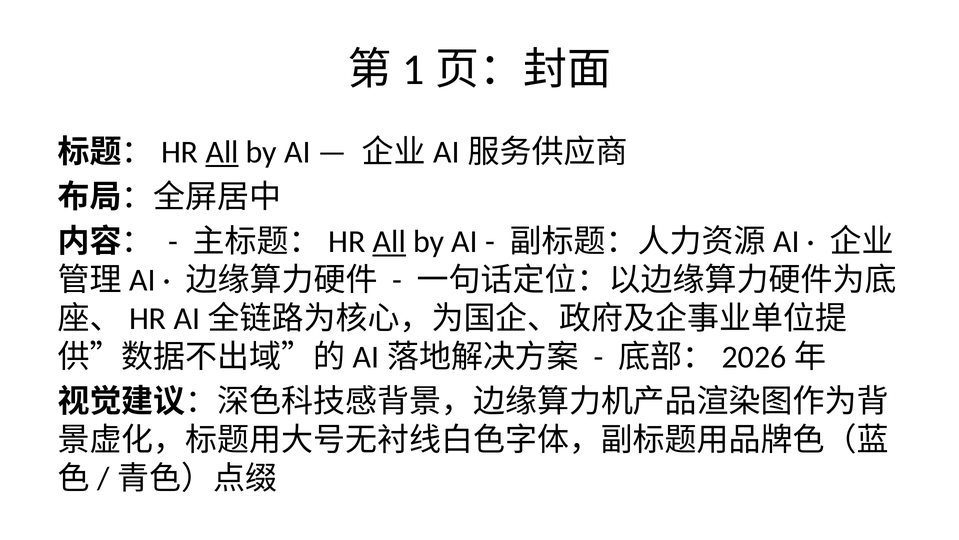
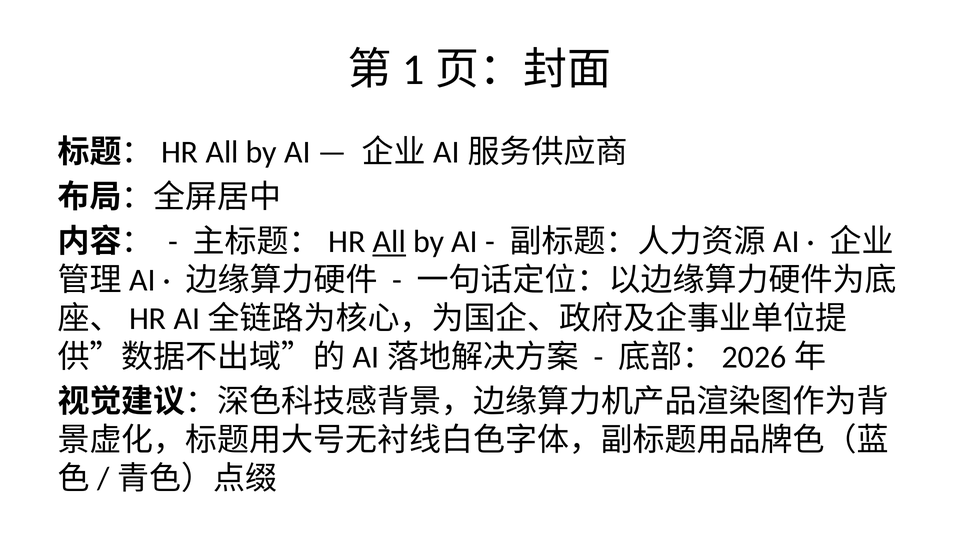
All at (222, 152) underline: present -> none
